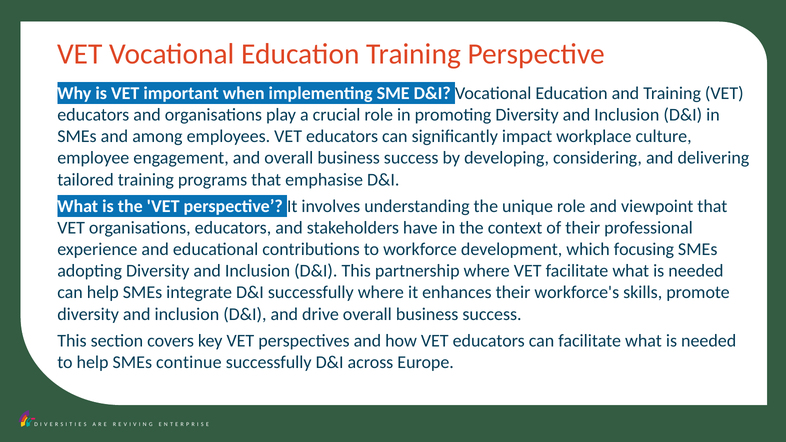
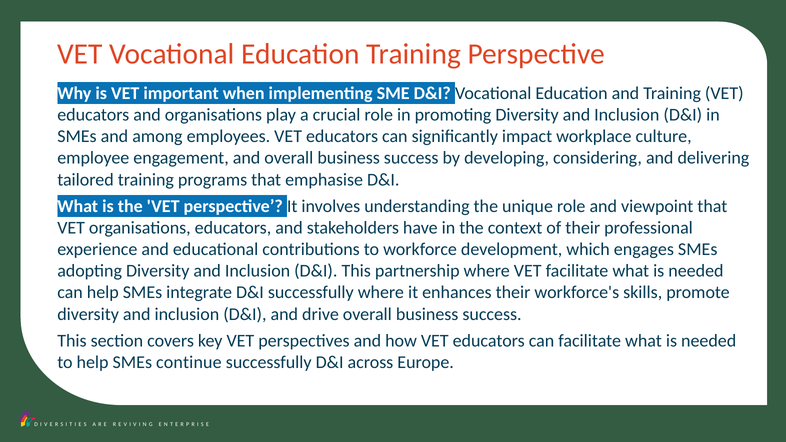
focusing: focusing -> engages
